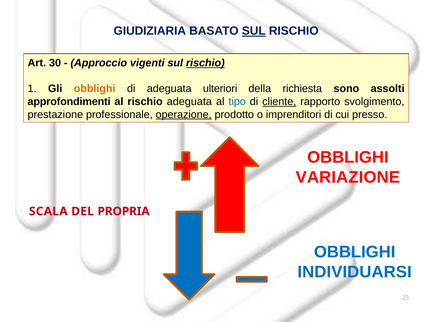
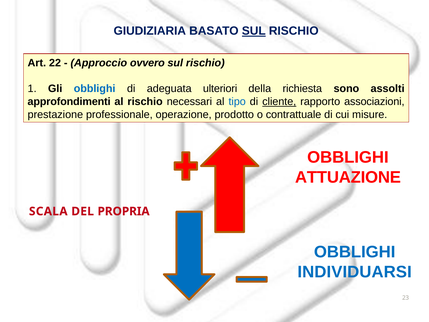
30: 30 -> 22
vigenti: vigenti -> ovvero
rischio at (205, 63) underline: present -> none
obblighi at (95, 89) colour: orange -> blue
rischio adeguata: adeguata -> necessari
svolgimento: svolgimento -> associazioni
operazione underline: present -> none
imprenditori: imprenditori -> contrattuale
presso: presso -> misure
VARIAZIONE: VARIAZIONE -> ATTUAZIONE
